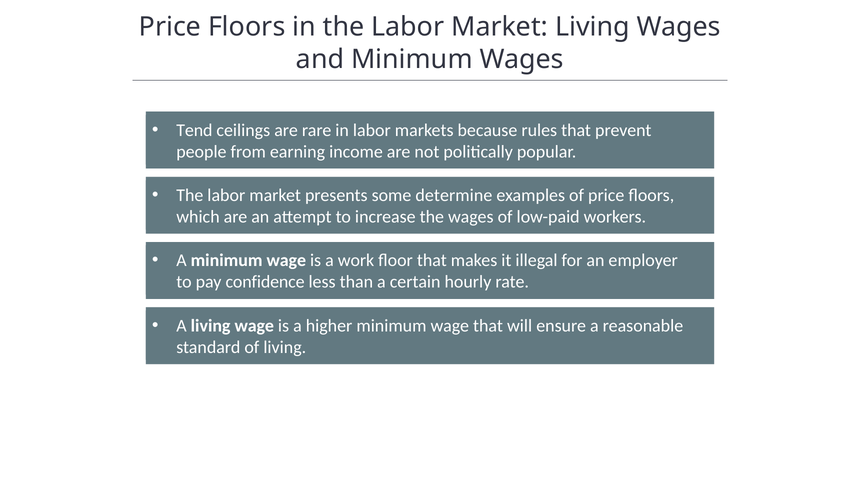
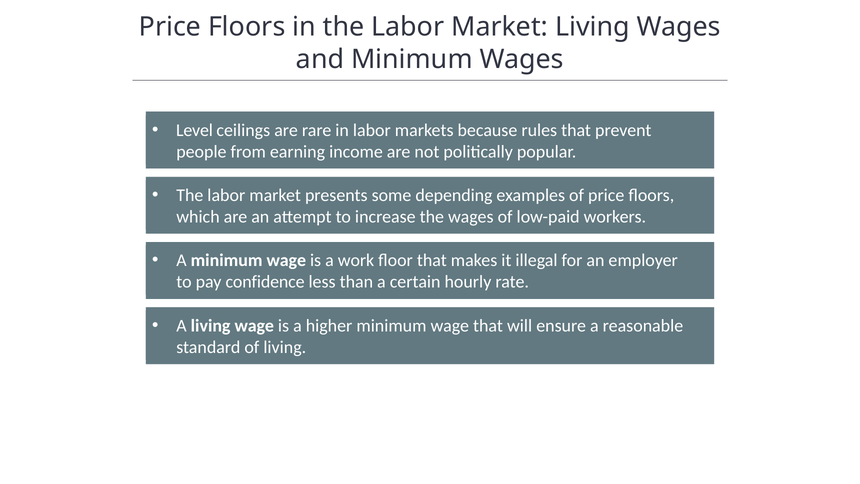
Tend: Tend -> Level
determine: determine -> depending
